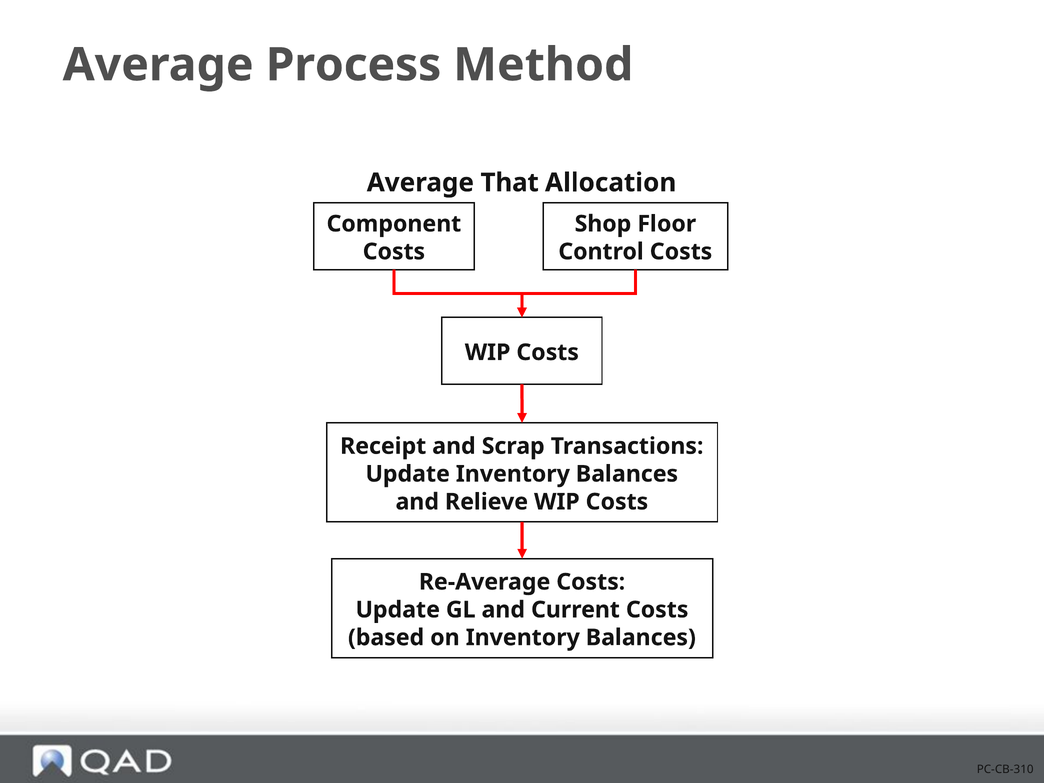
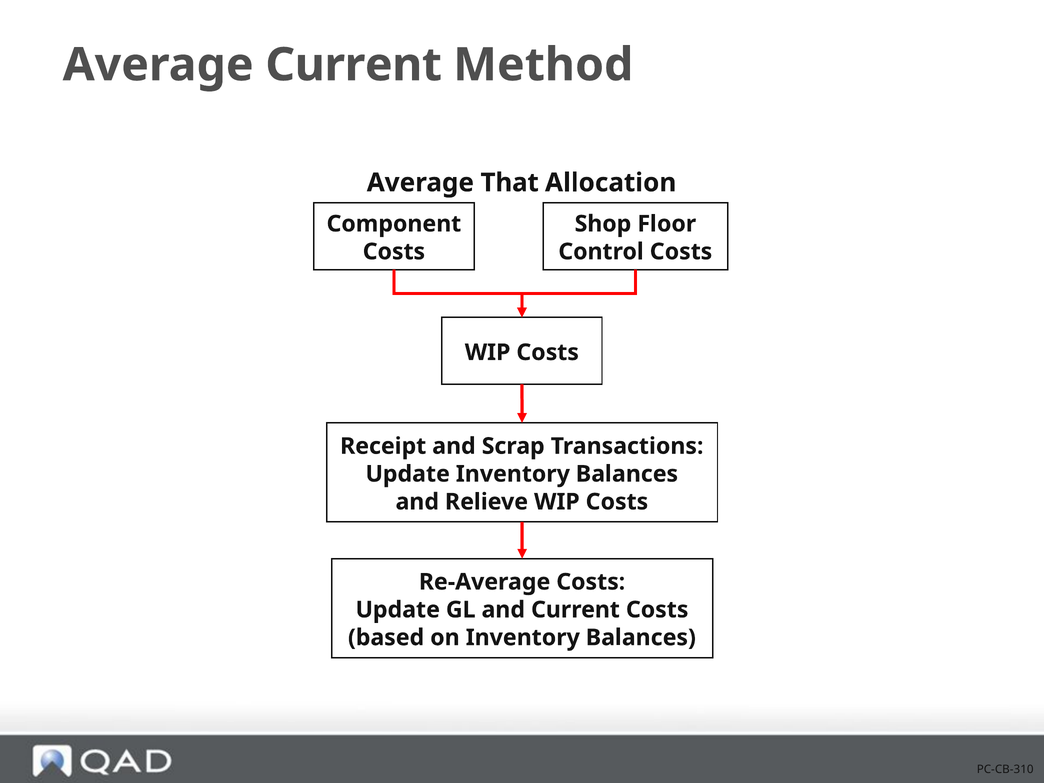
Average Process: Process -> Current
